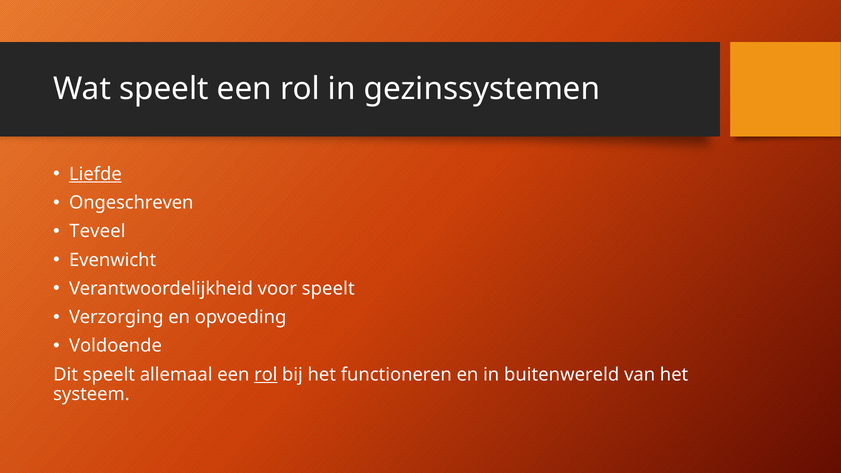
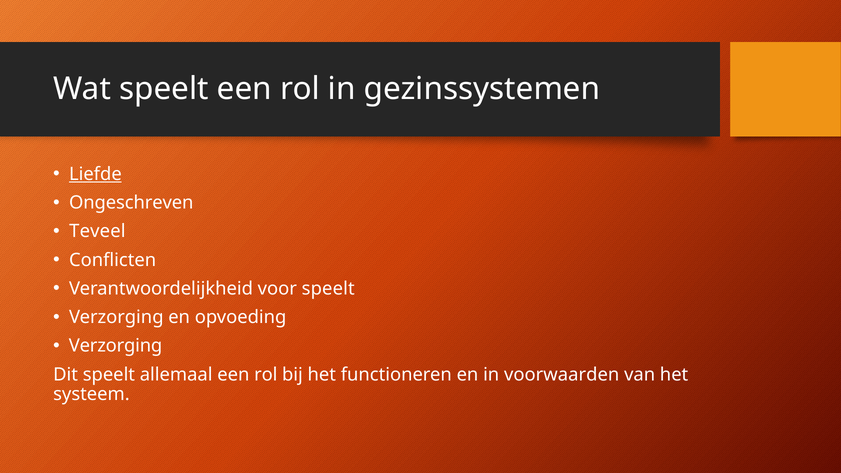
Evenwicht: Evenwicht -> Conflicten
Voldoende at (115, 346): Voldoende -> Verzorging
rol at (266, 375) underline: present -> none
buitenwereld: buitenwereld -> voorwaarden
